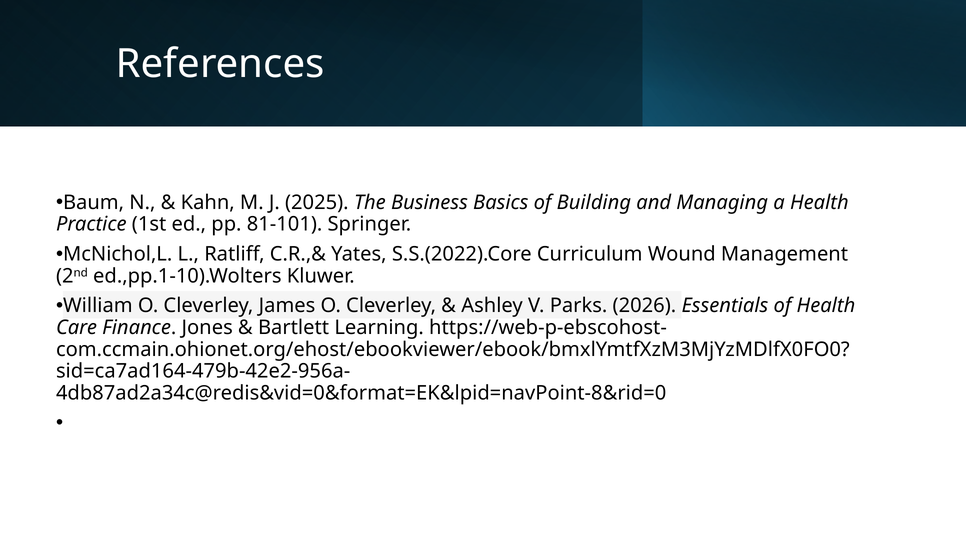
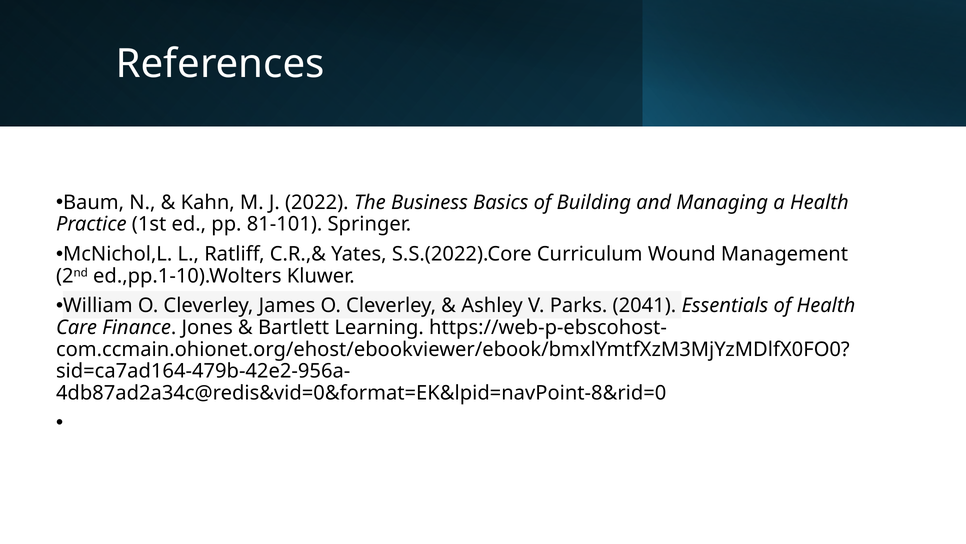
2025: 2025 -> 2022
2026: 2026 -> 2041
